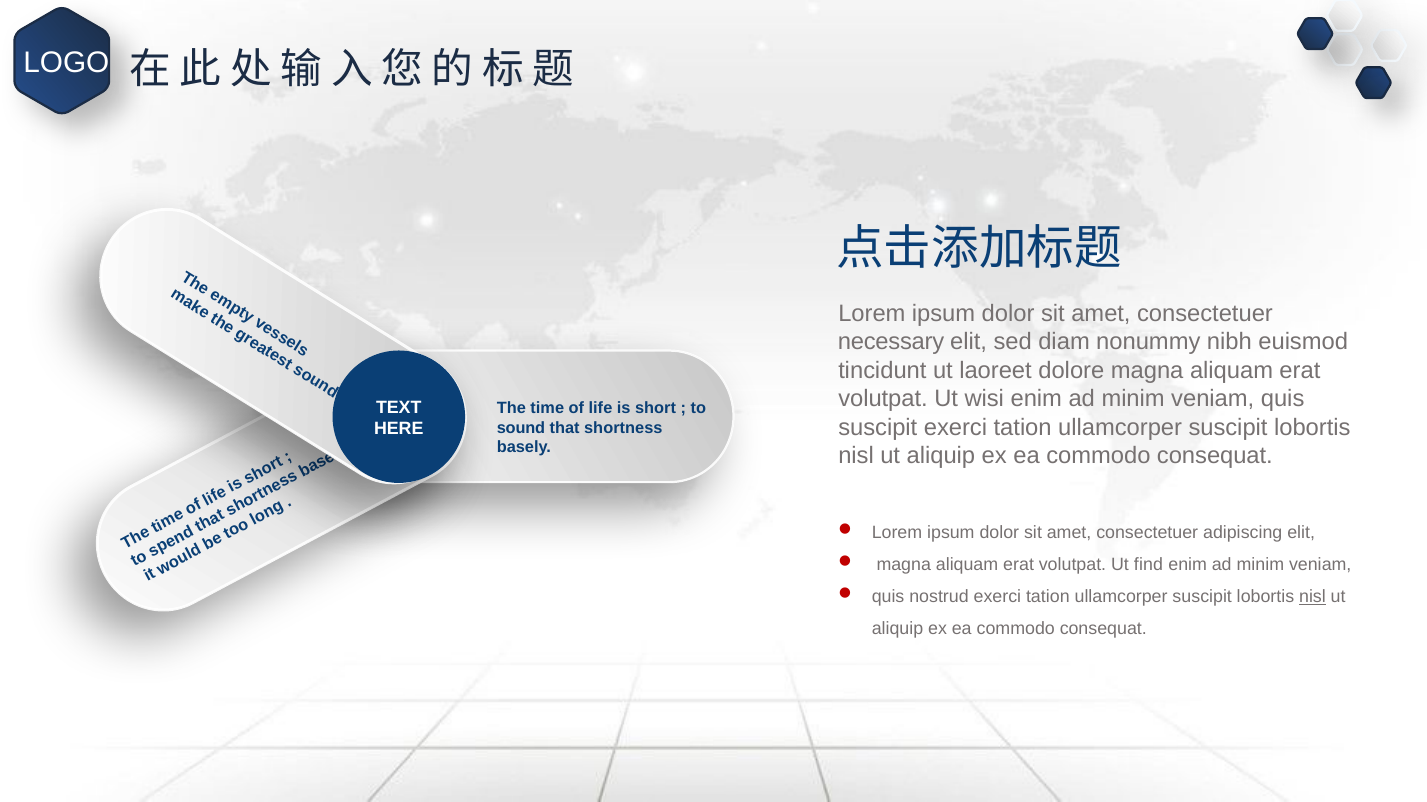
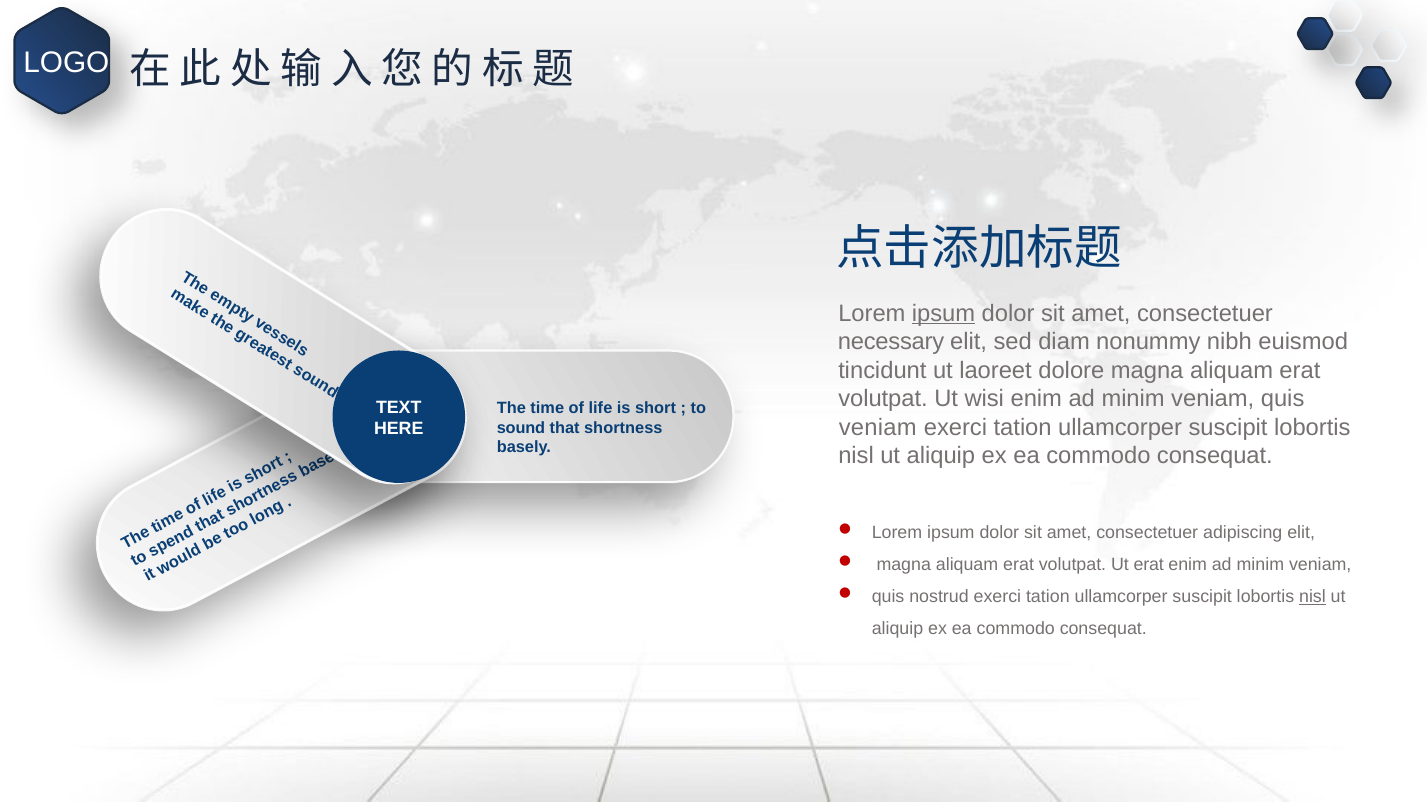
ipsum at (944, 314) underline: none -> present
suscipit at (878, 428): suscipit -> veniam
Ut find: find -> erat
